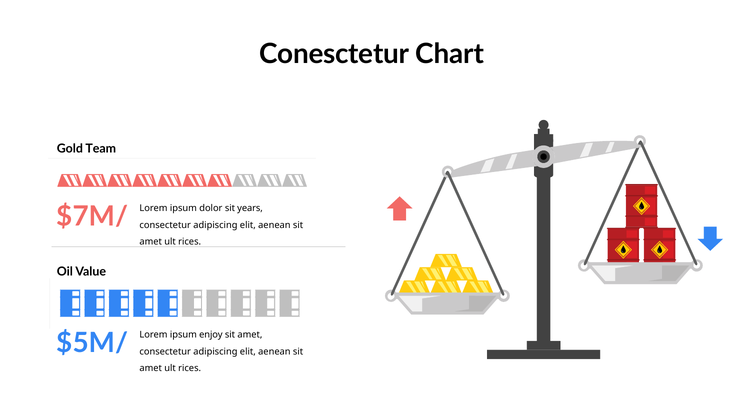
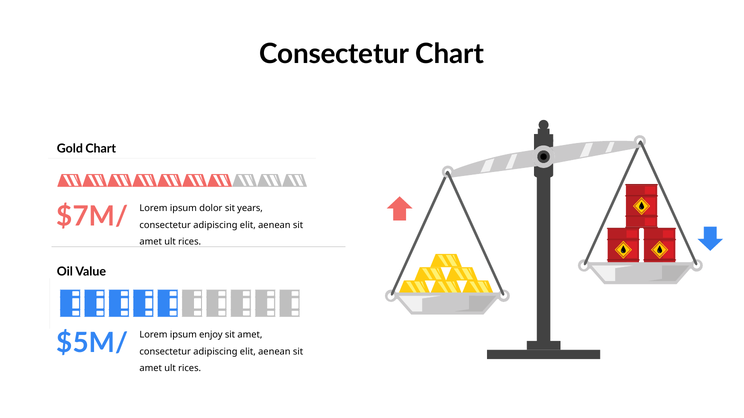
Conesctetur at (334, 54): Conesctetur -> Consectetur
Gold Team: Team -> Chart
